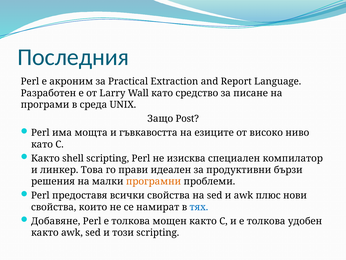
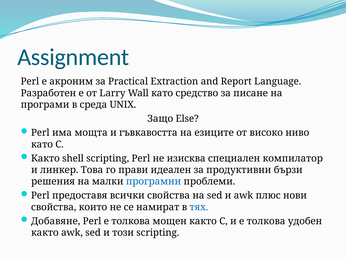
Последния: Последния -> Assignment
Post: Post -> Else
програмни colour: orange -> blue
